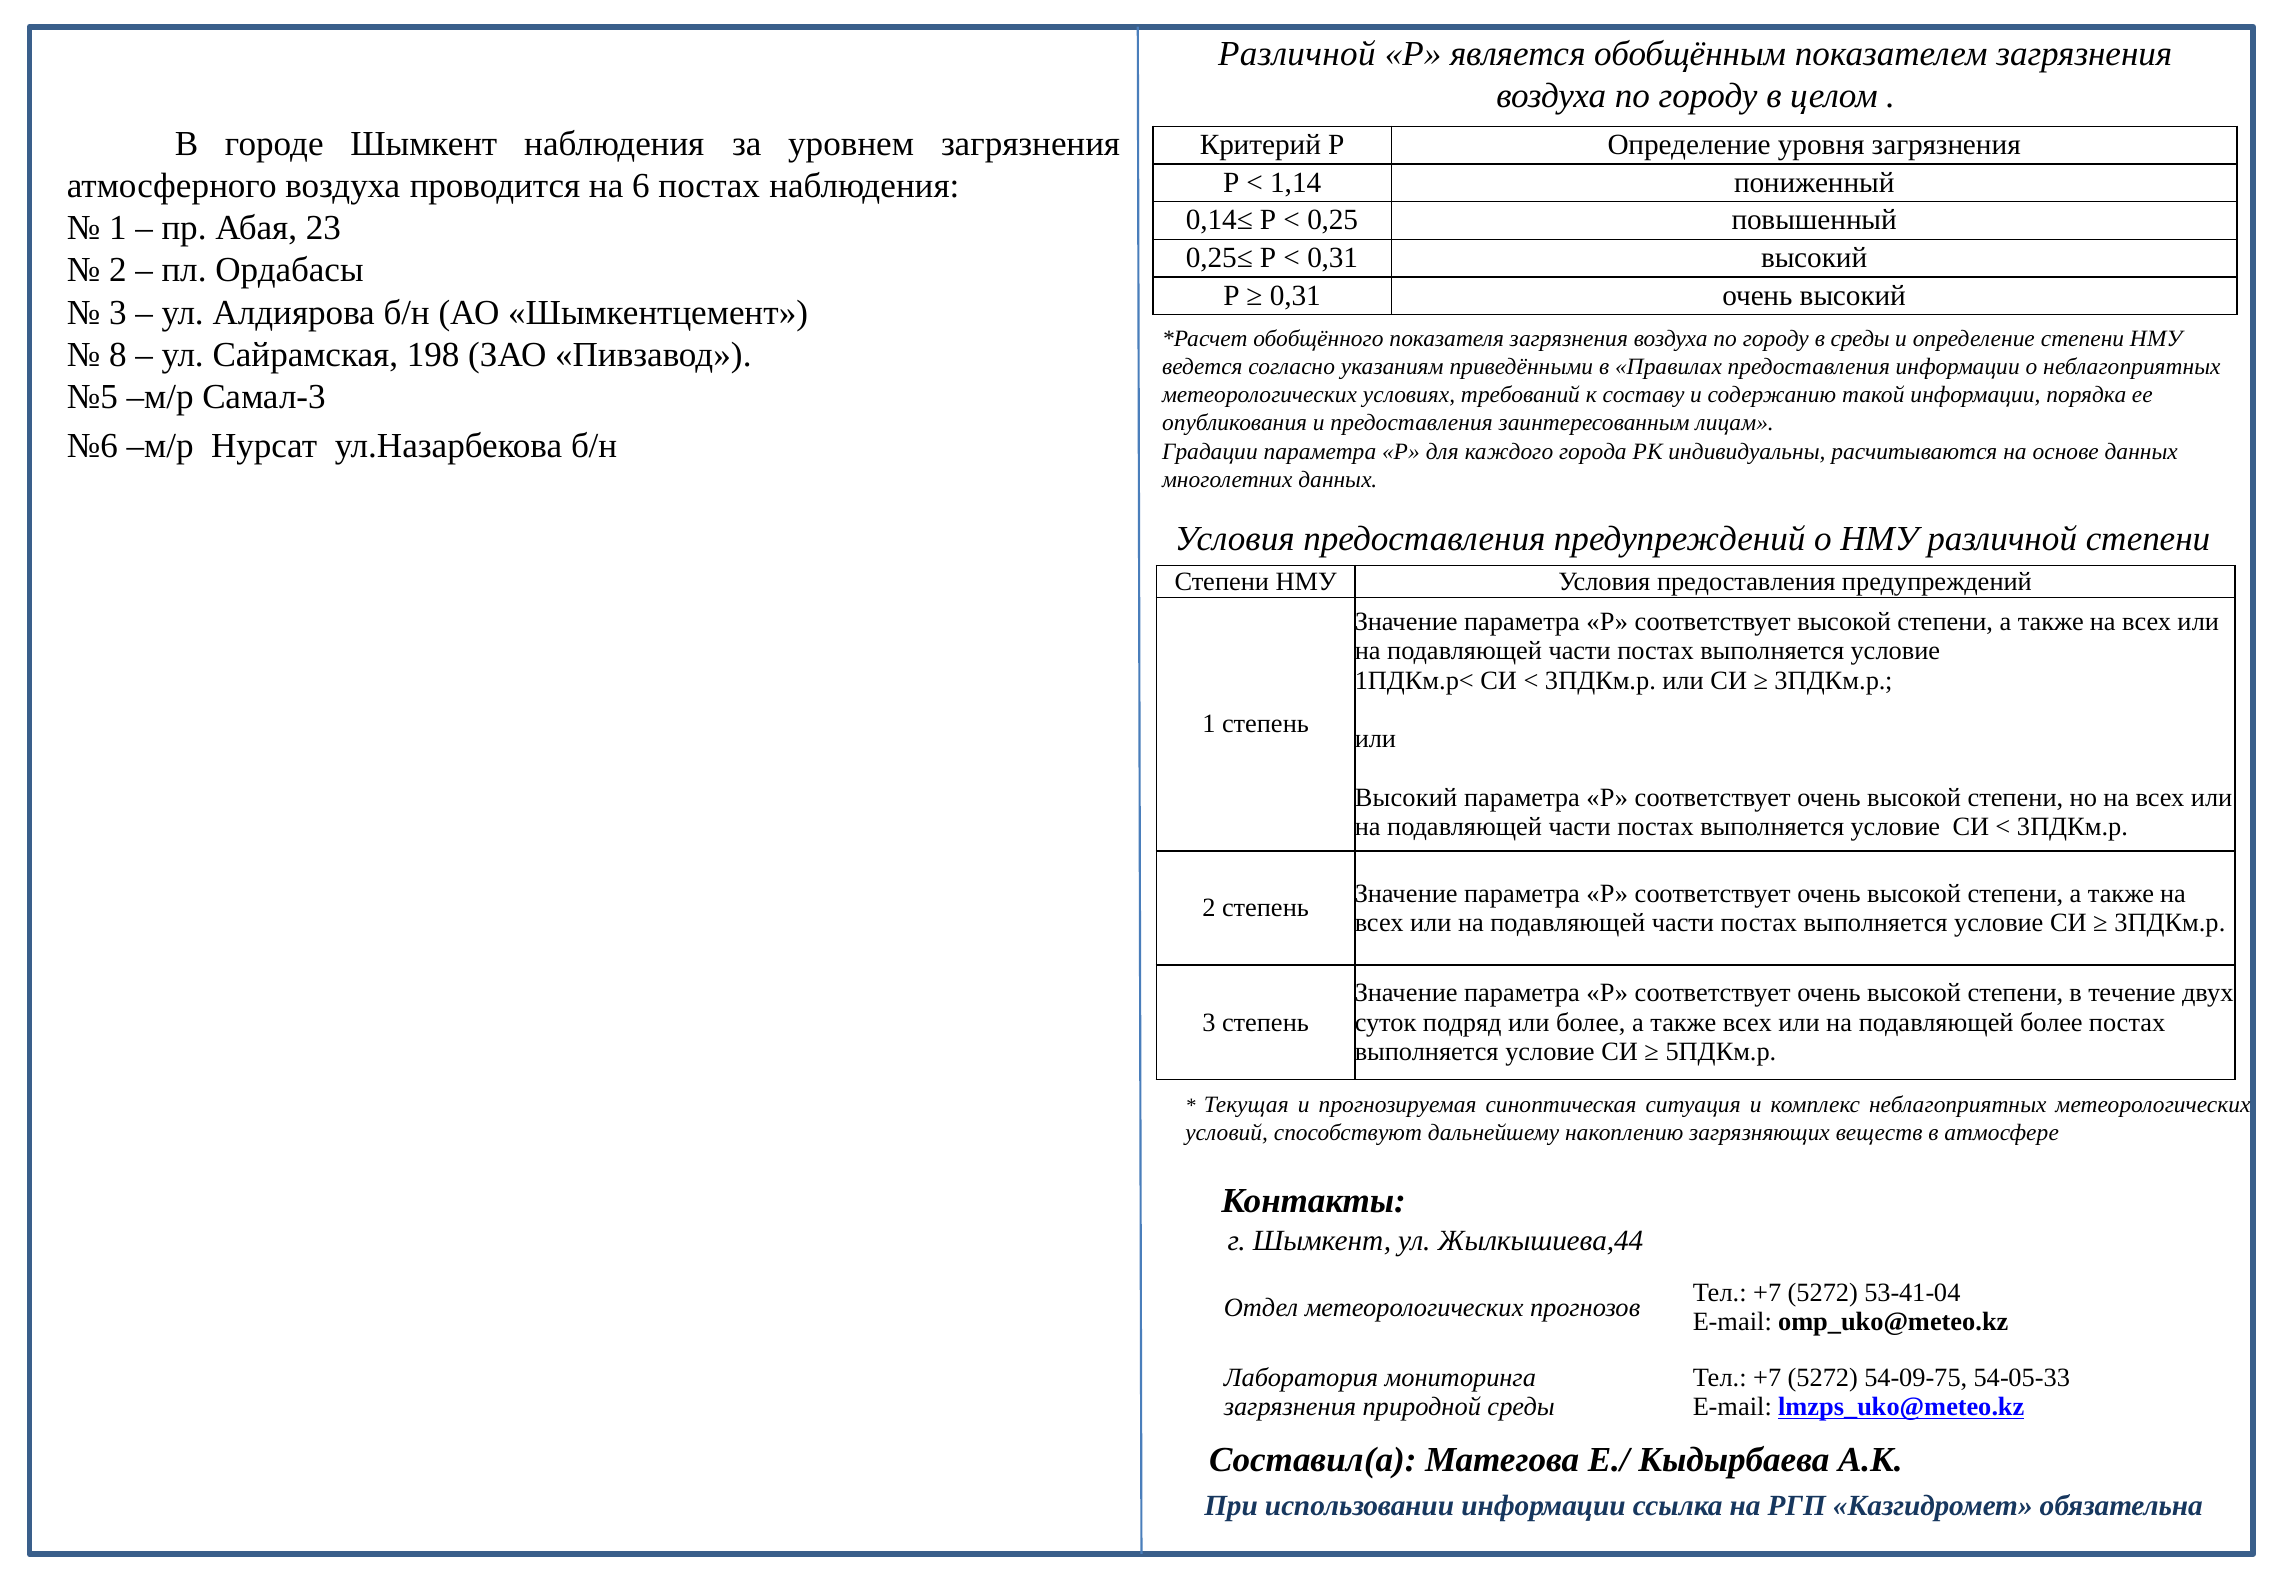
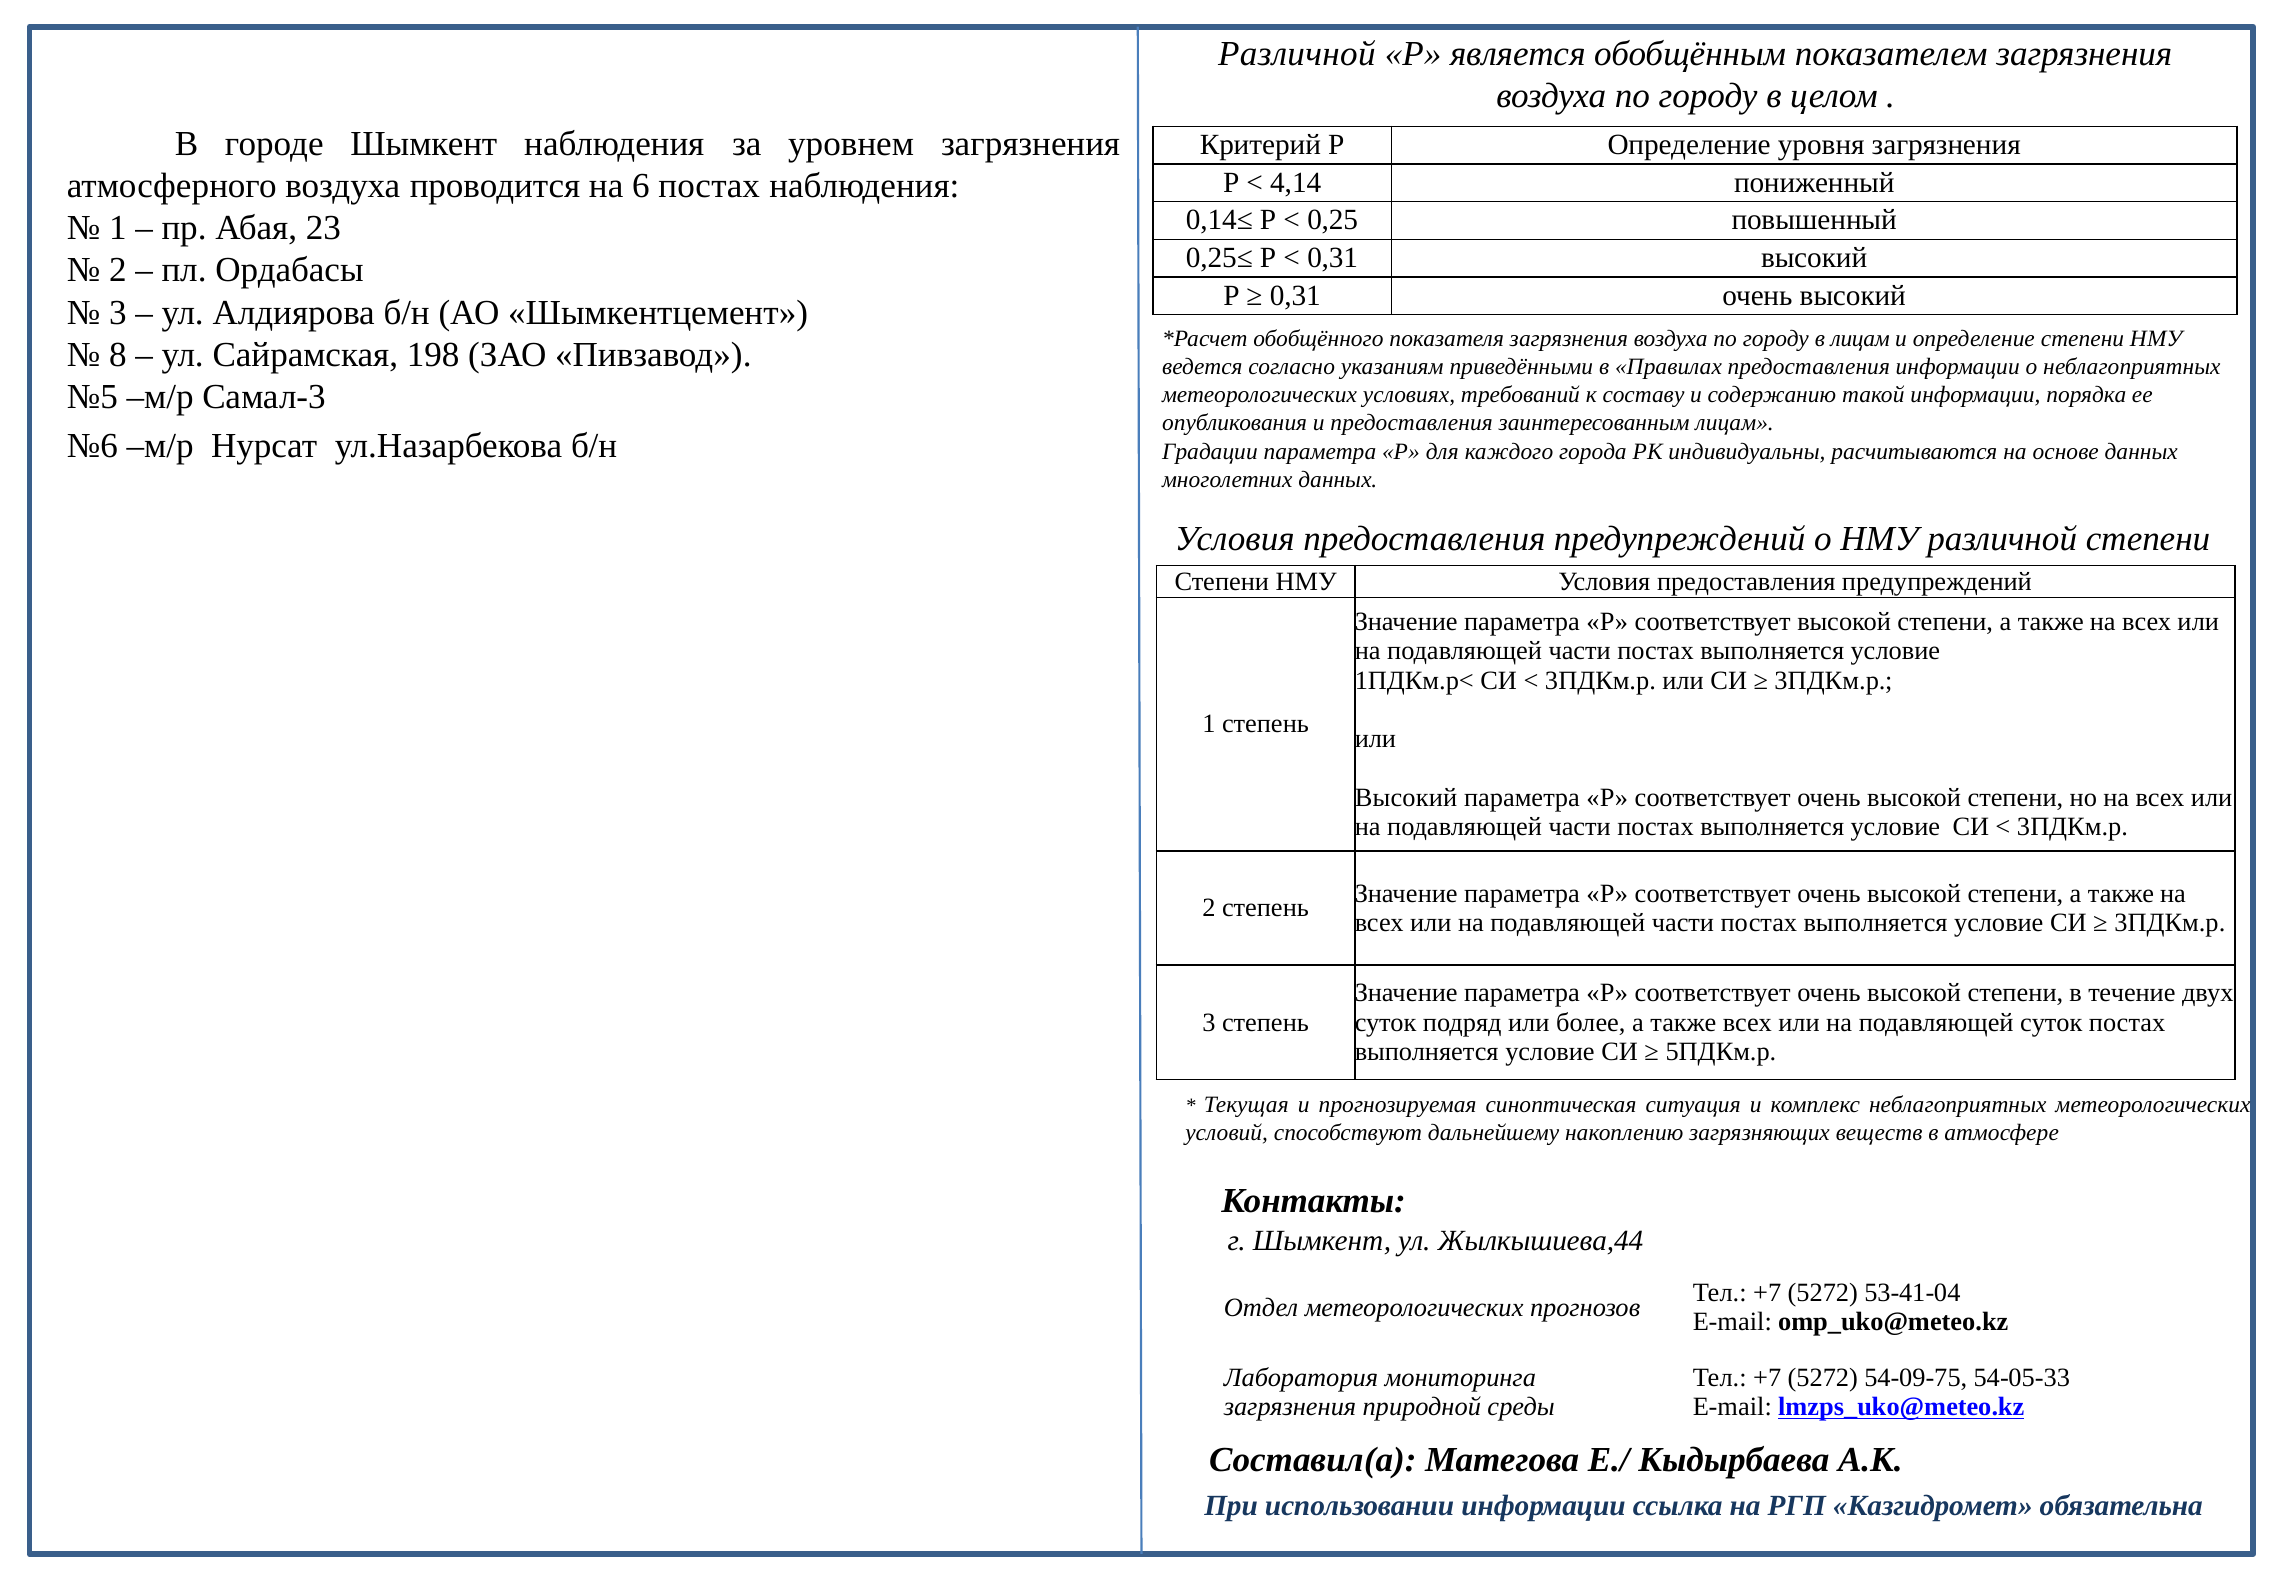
1,14: 1,14 -> 4,14
в среды: среды -> лицам
подавляющей более: более -> суток
